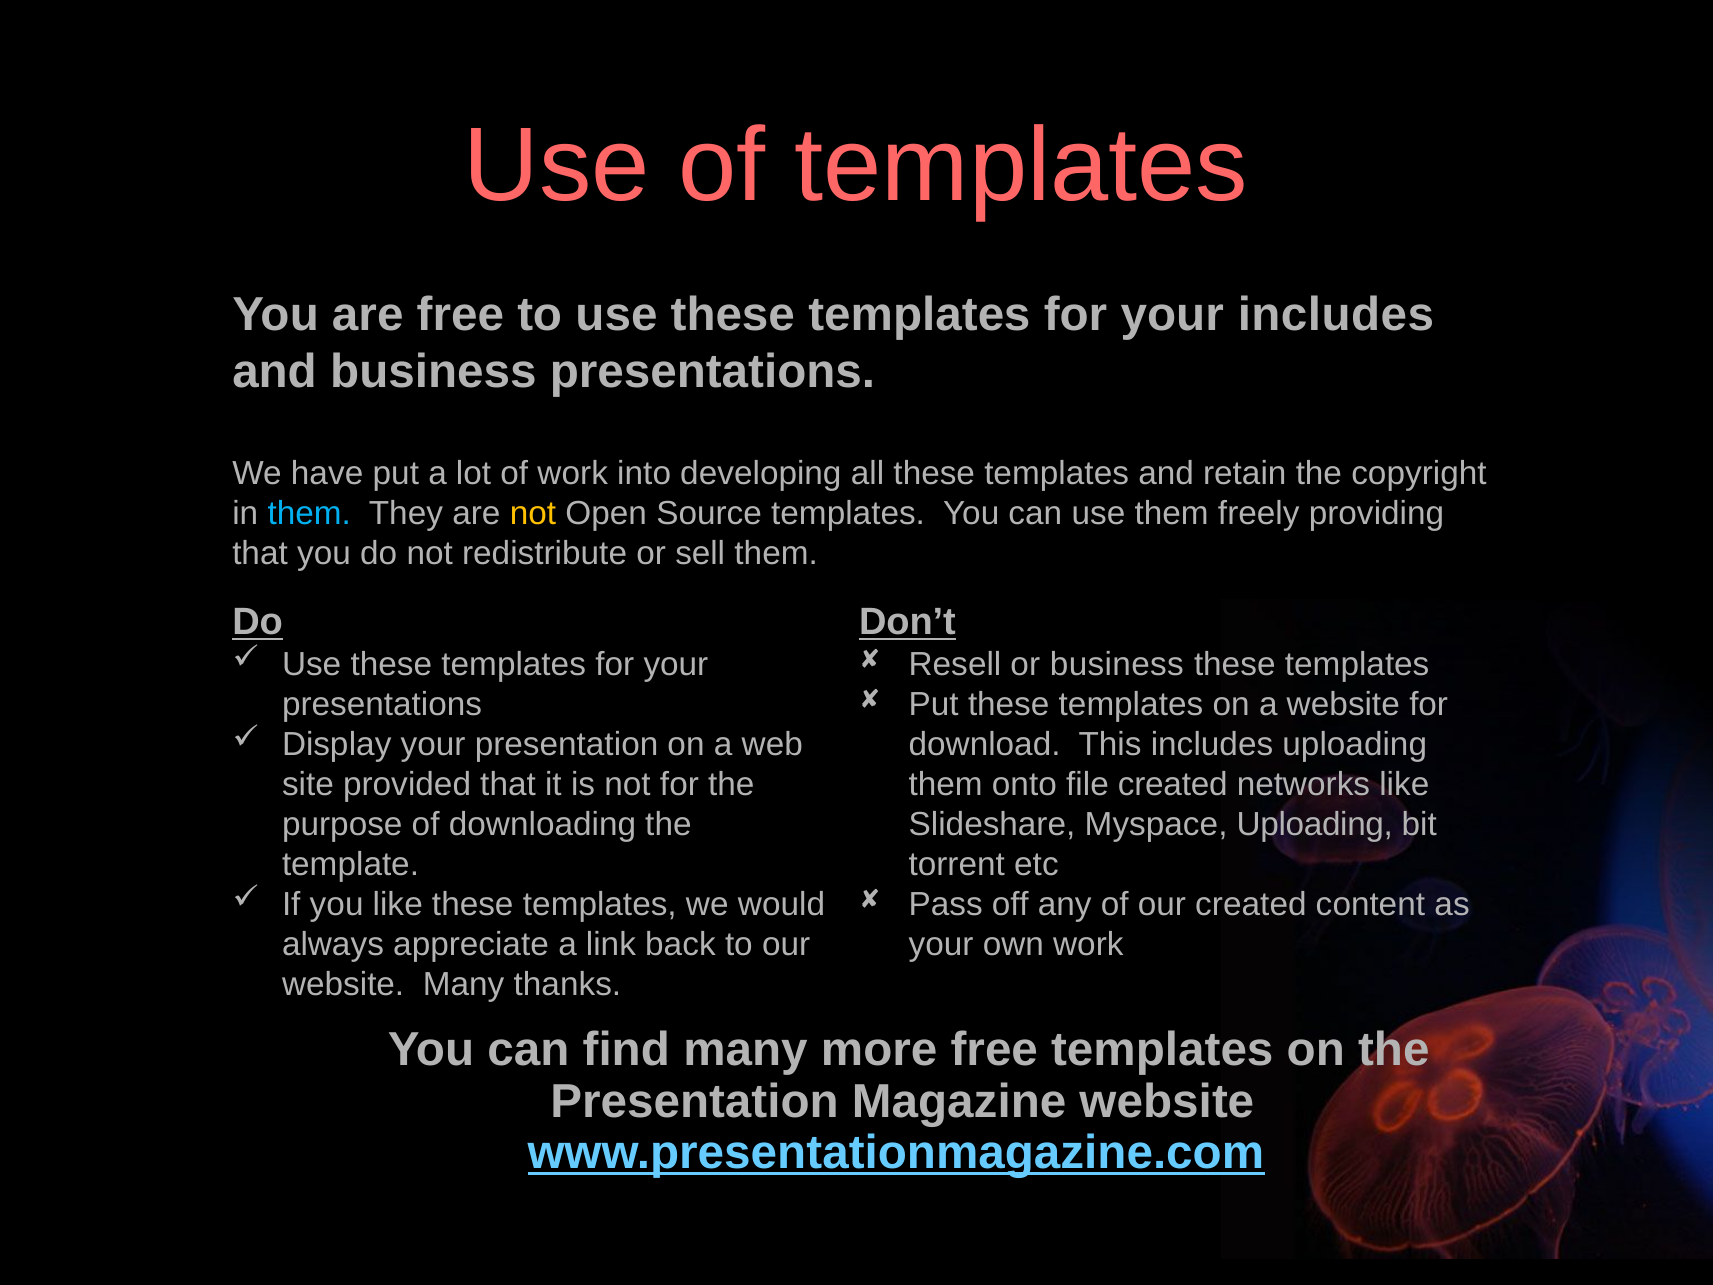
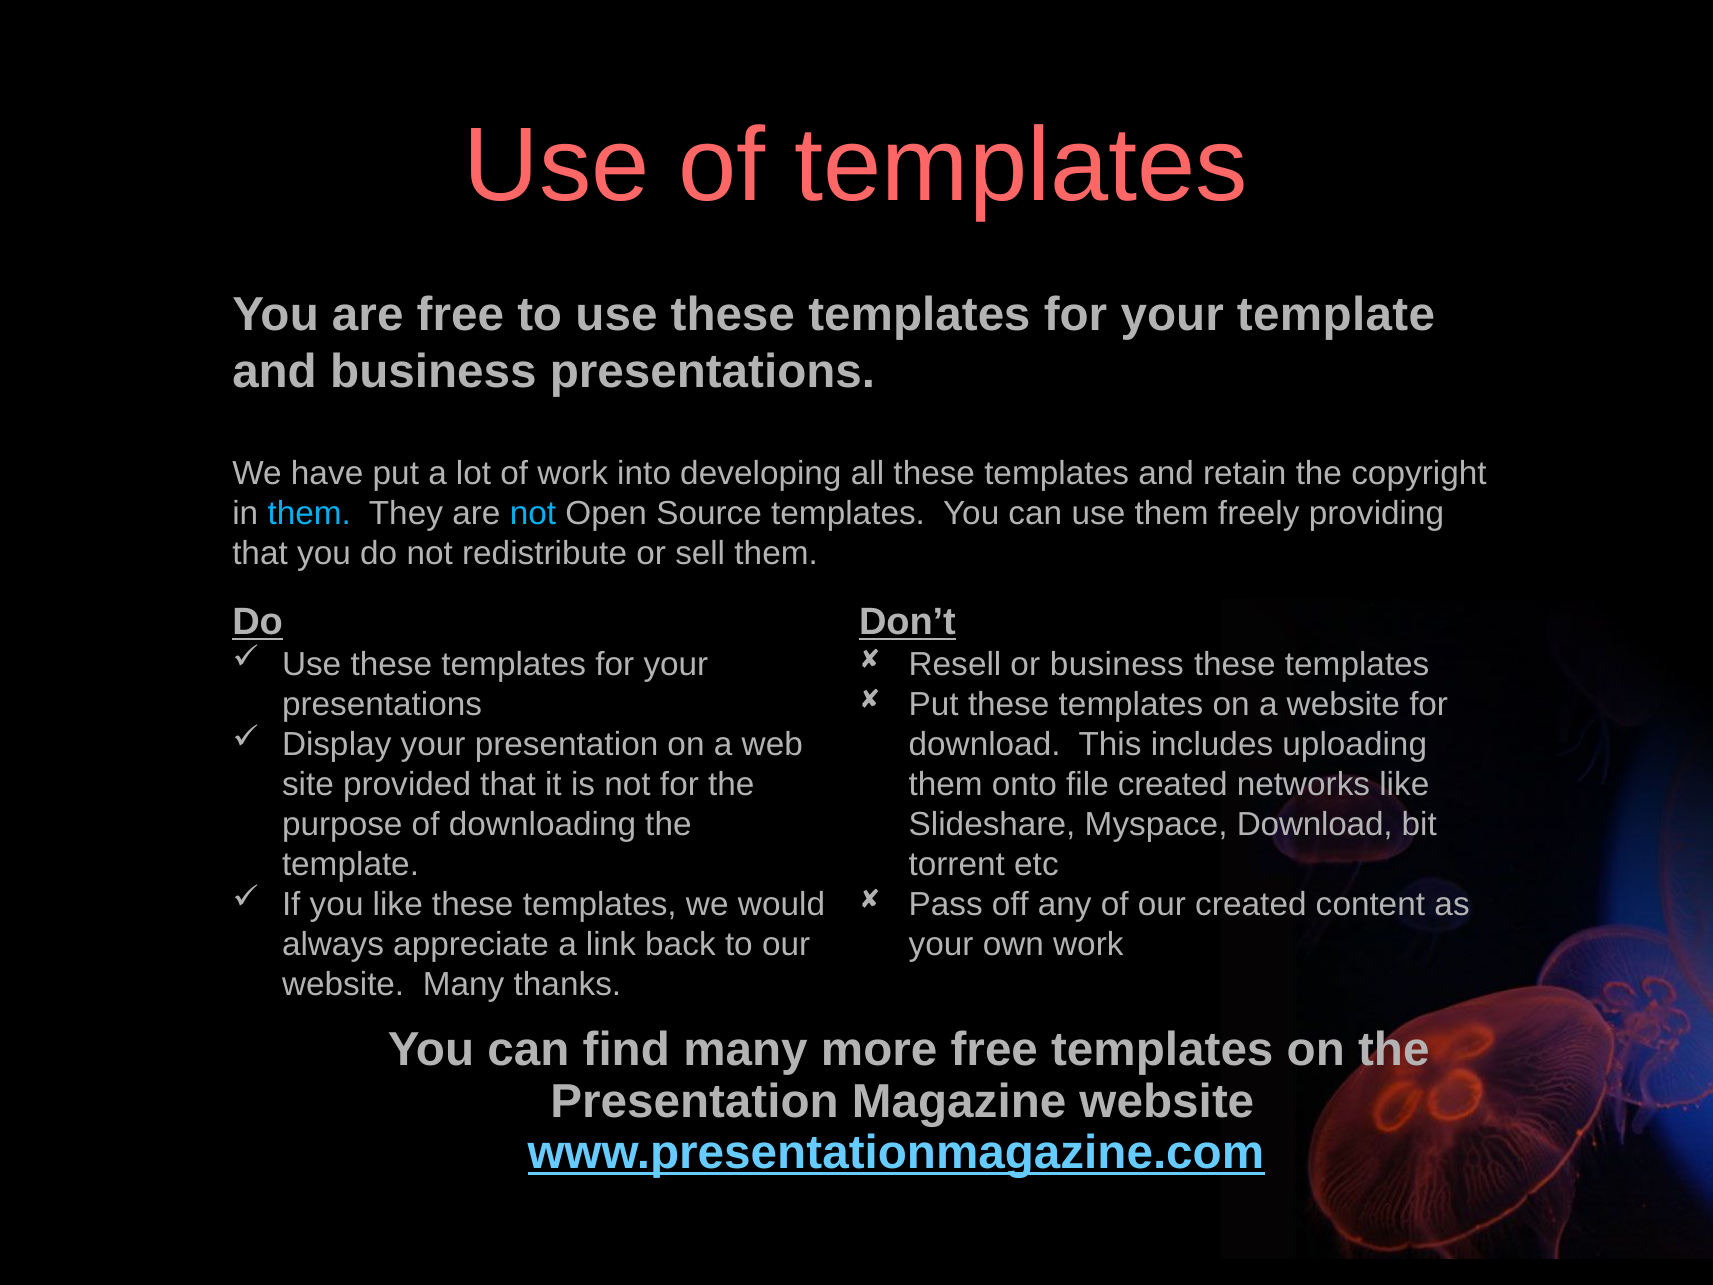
your includes: includes -> template
not at (533, 513) colour: yellow -> light blue
Myspace Uploading: Uploading -> Download
